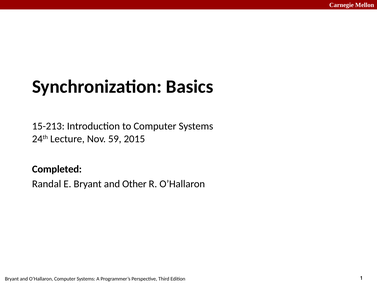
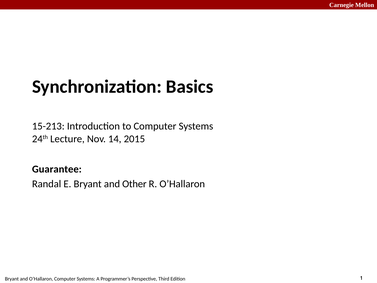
59: 59 -> 14
Completed: Completed -> Guarantee
